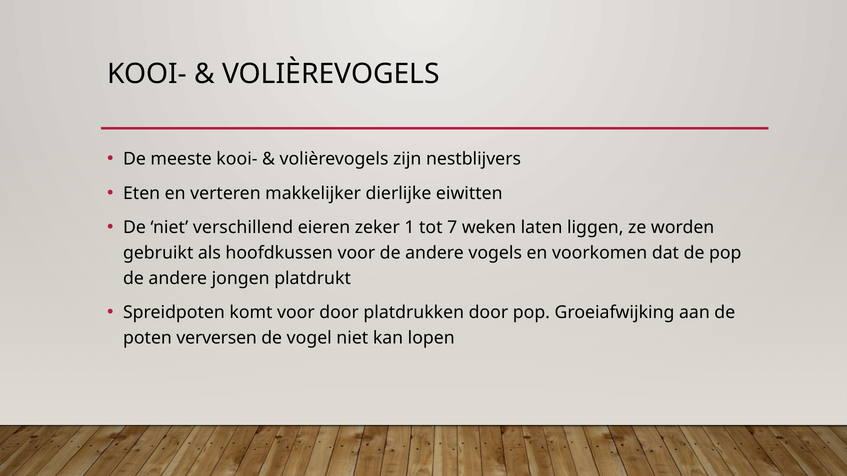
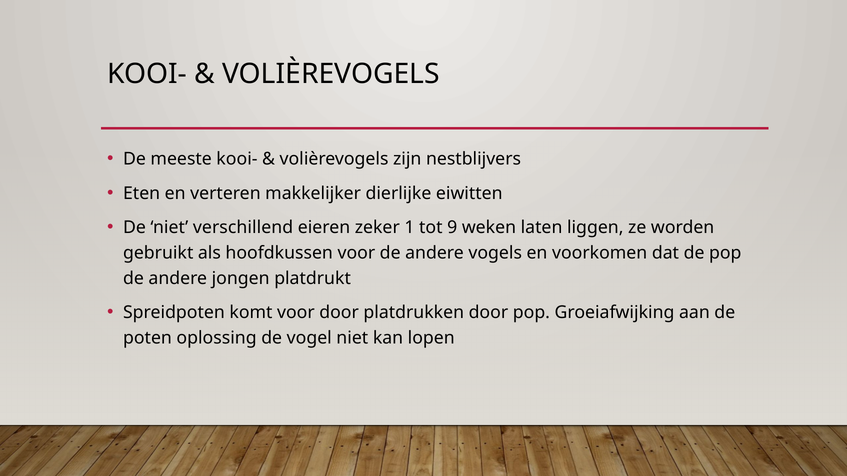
7: 7 -> 9
verversen: verversen -> oplossing
